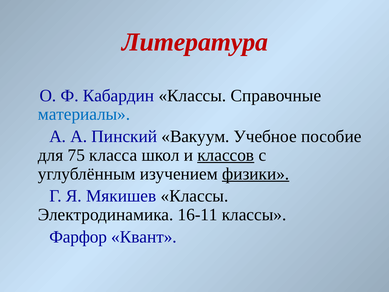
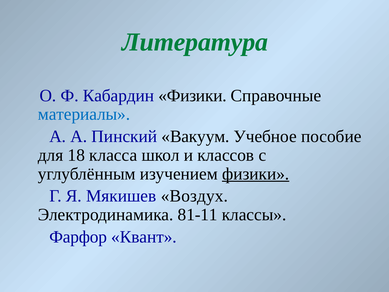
Литература colour: red -> green
Кабардин Классы: Классы -> Физики
75: 75 -> 18
классов underline: present -> none
Мякишев Классы: Классы -> Воздух
16-11: 16-11 -> 81-11
